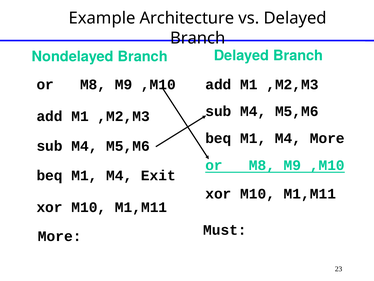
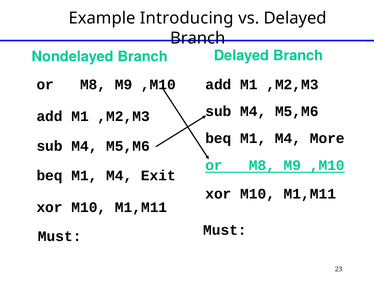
Architecture: Architecture -> Introducing
More at (60, 236): More -> Must
